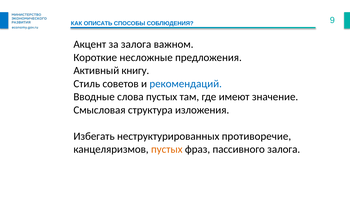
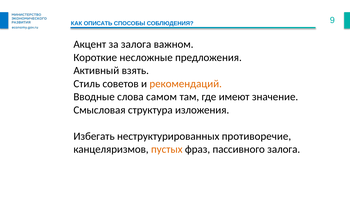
книгу: книгу -> взять
рекомендаций colour: blue -> orange
слова пустых: пустых -> самом
